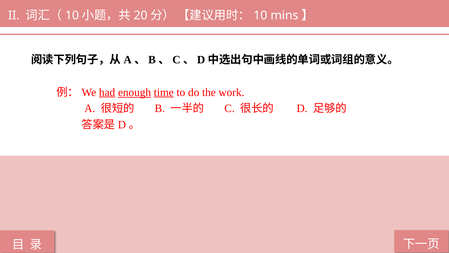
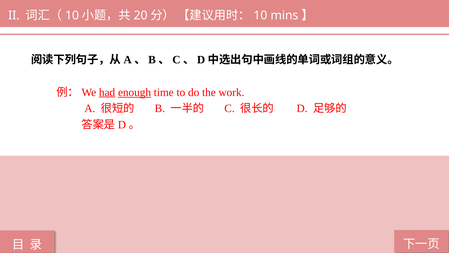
time underline: present -> none
